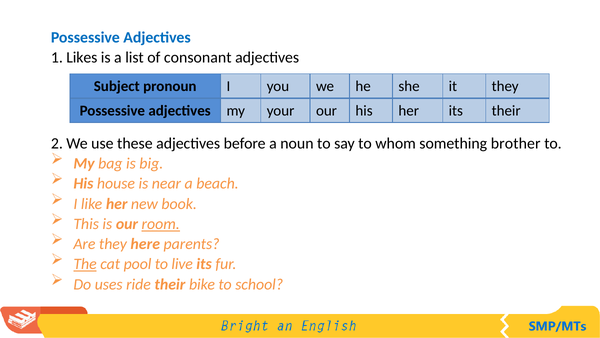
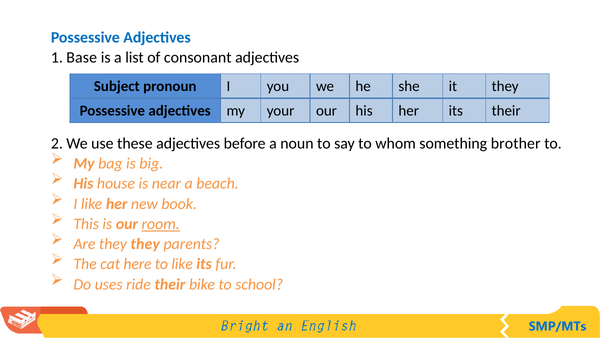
Likes: Likes -> Base
they here: here -> they
The underline: present -> none
pool: pool -> here
to live: live -> like
